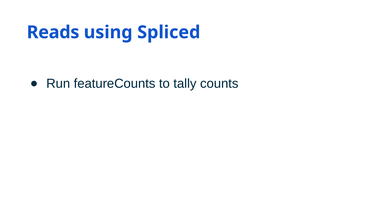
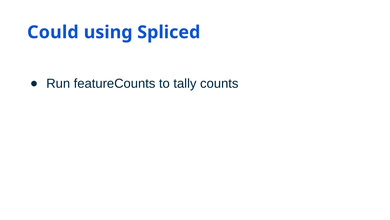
Reads: Reads -> Could
